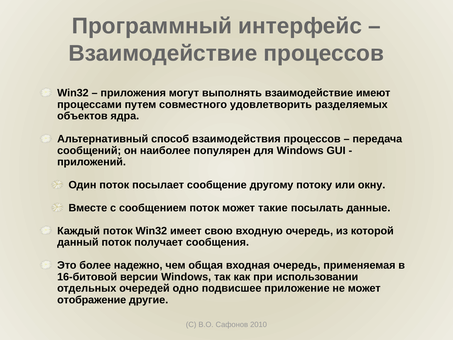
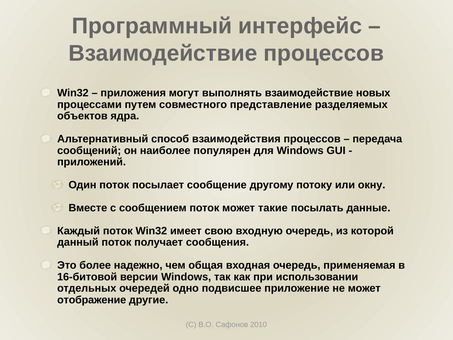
имеют: имеют -> новых
удовлетворить: удовлетворить -> представление
